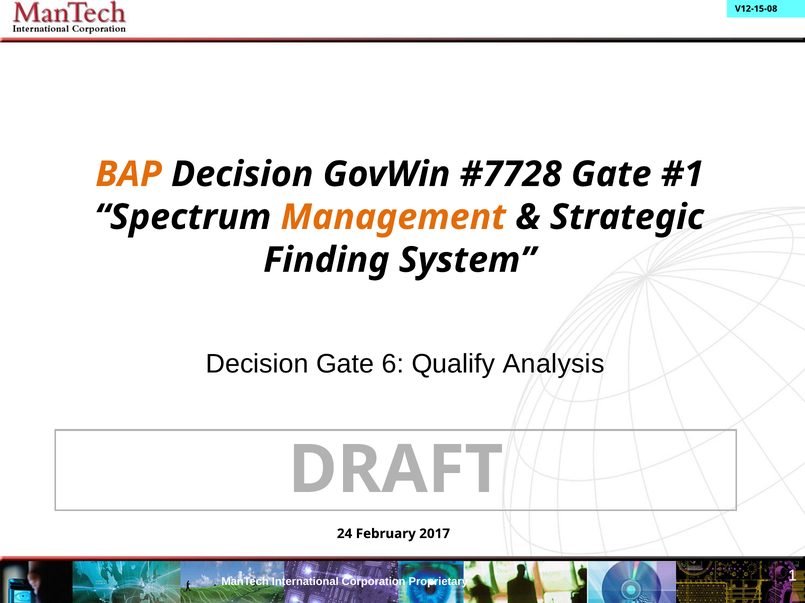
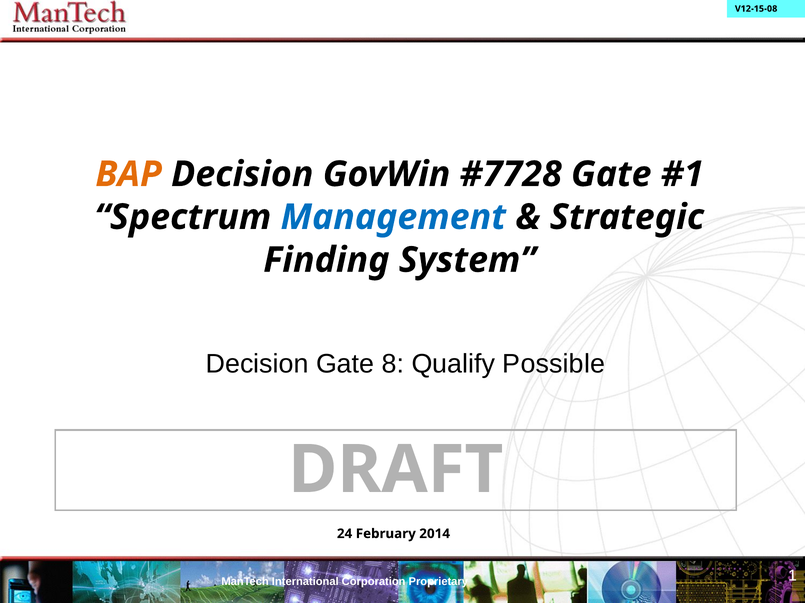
Management colour: orange -> blue
6: 6 -> 8
Analysis: Analysis -> Possible
2017: 2017 -> 2014
